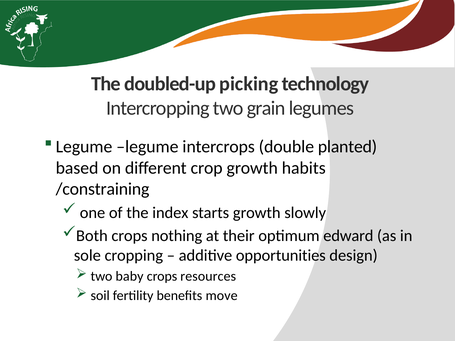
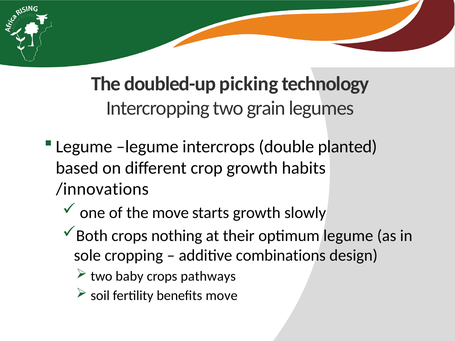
/constraining: /constraining -> /innovations
the index: index -> move
optimum edward: edward -> legume
opportunities: opportunities -> combinations
resources: resources -> pathways
